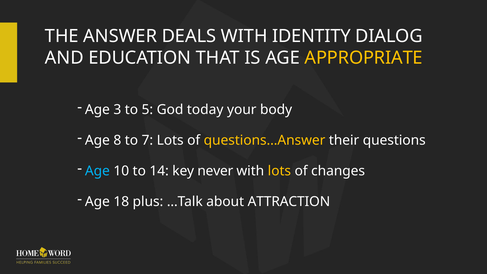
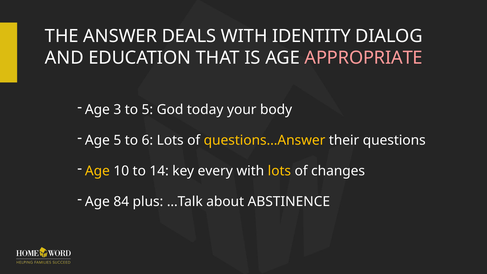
APPROPRIATE colour: yellow -> pink
Age 8: 8 -> 5
7: 7 -> 6
Age at (97, 171) colour: light blue -> yellow
never: never -> every
18: 18 -> 84
ATTRACTION: ATTRACTION -> ABSTINENCE
